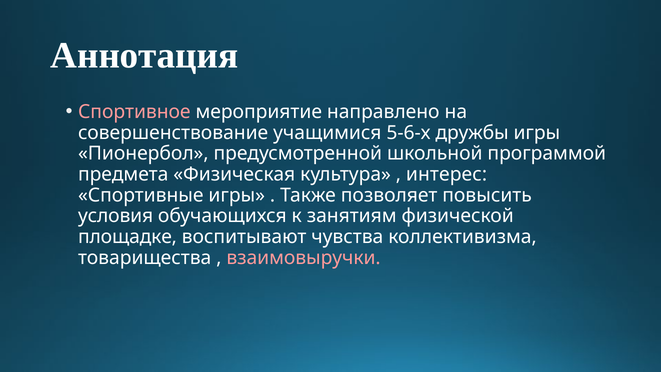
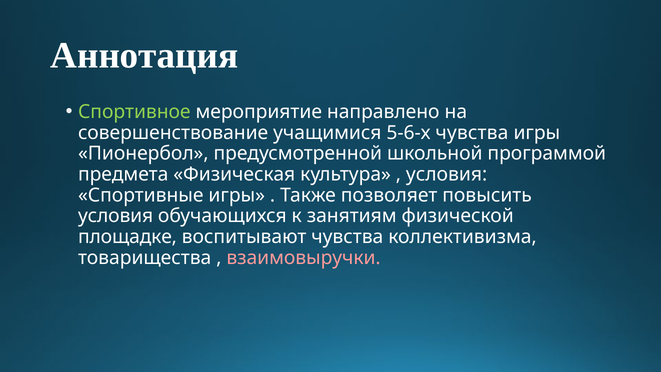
Спортивное colour: pink -> light green
5-6-х дружбы: дружбы -> чувства
интерес at (447, 174): интерес -> условия
